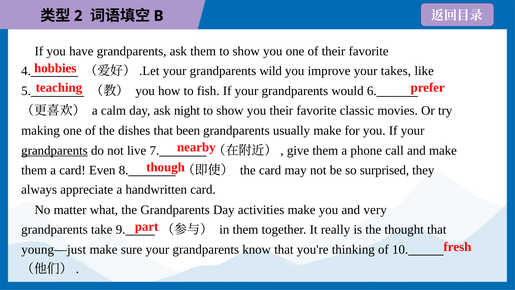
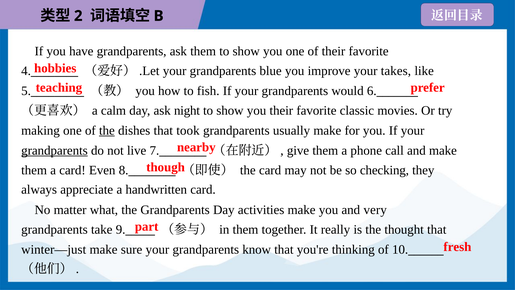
wild: wild -> blue
the at (107, 130) underline: none -> present
been: been -> took
surprised: surprised -> checking
young—just: young—just -> winter—just
